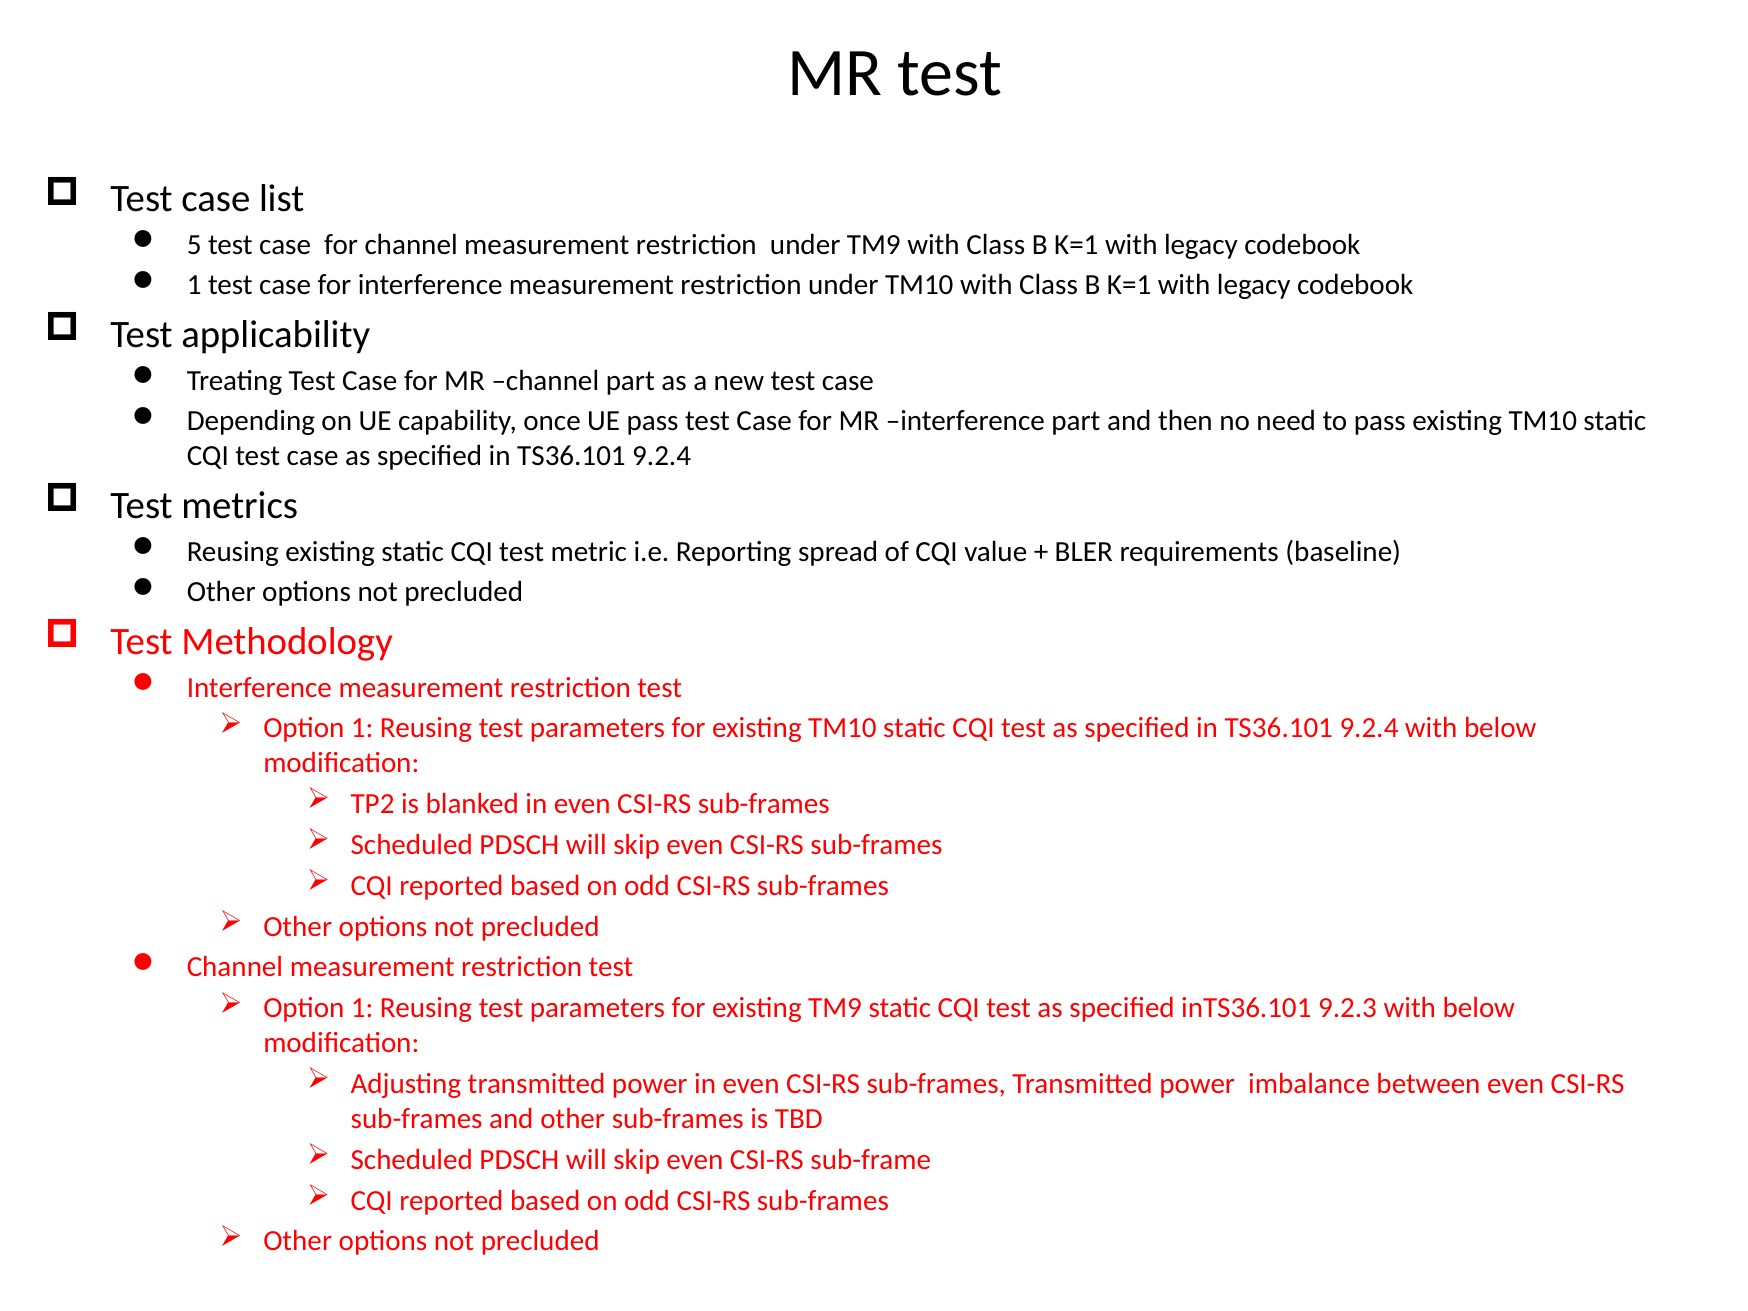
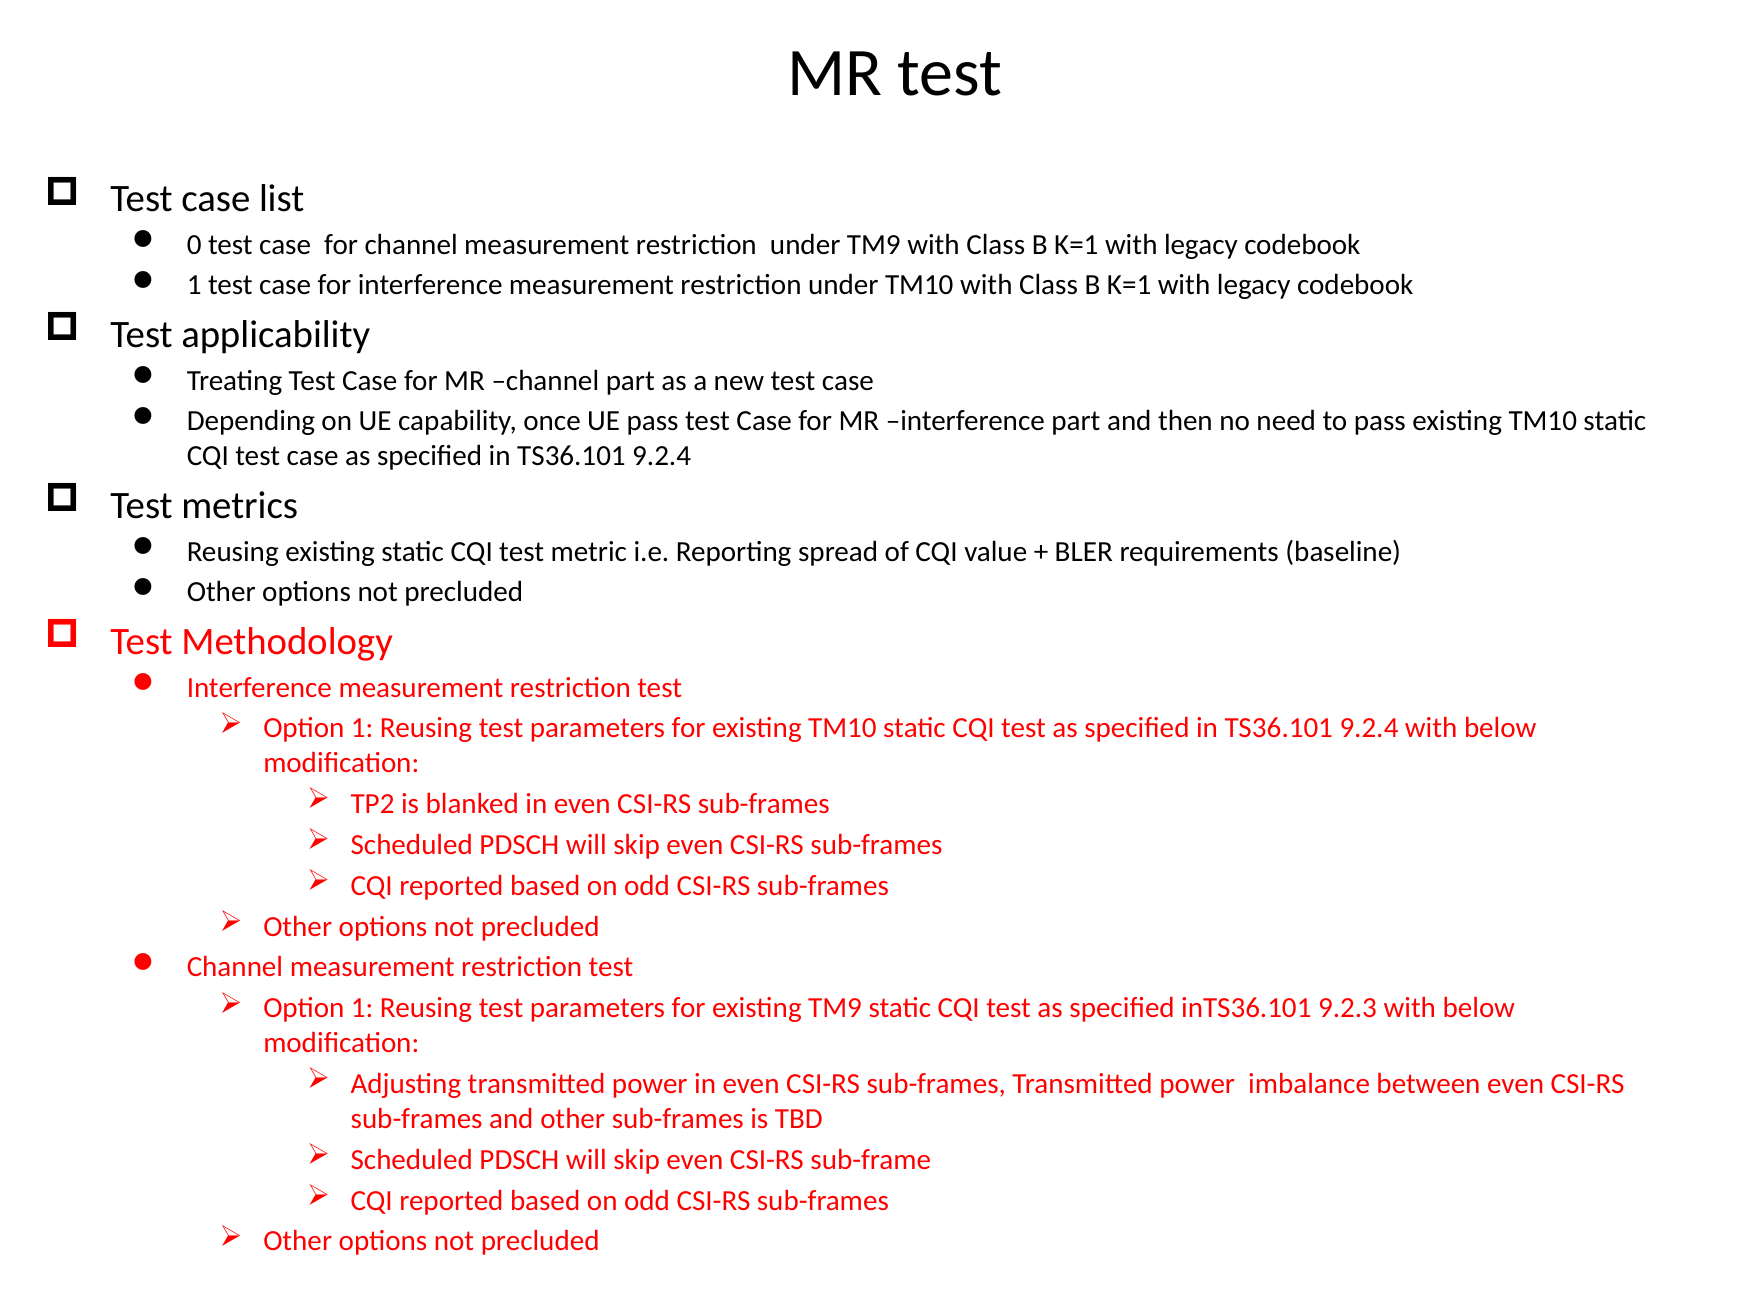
5: 5 -> 0
